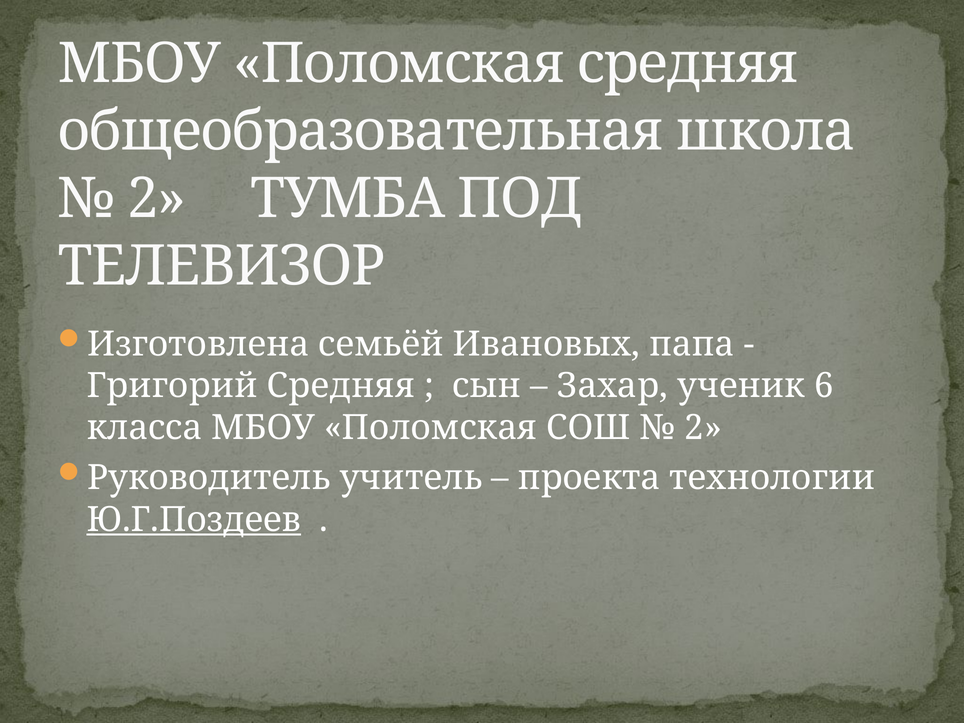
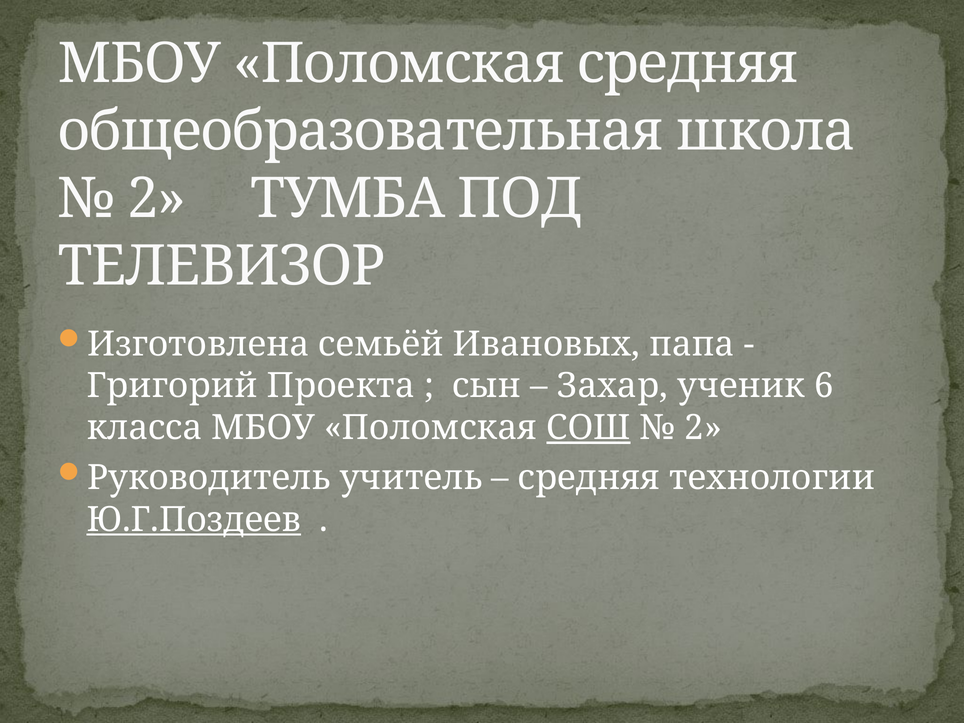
Григорий Средняя: Средняя -> Проекта
СОШ underline: none -> present
проекта at (589, 478): проекта -> средняя
